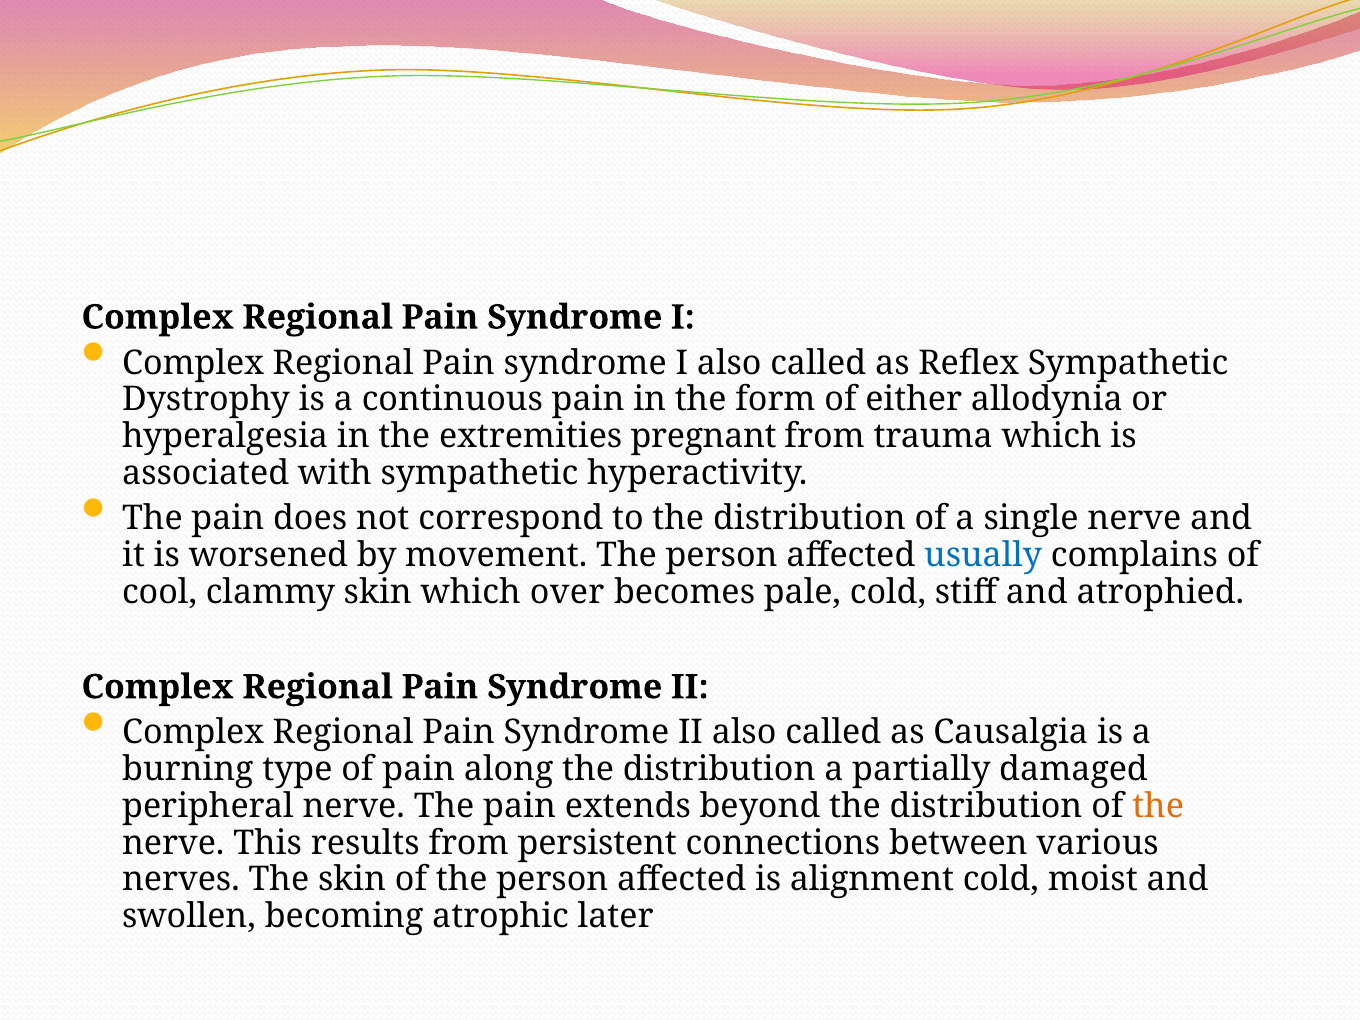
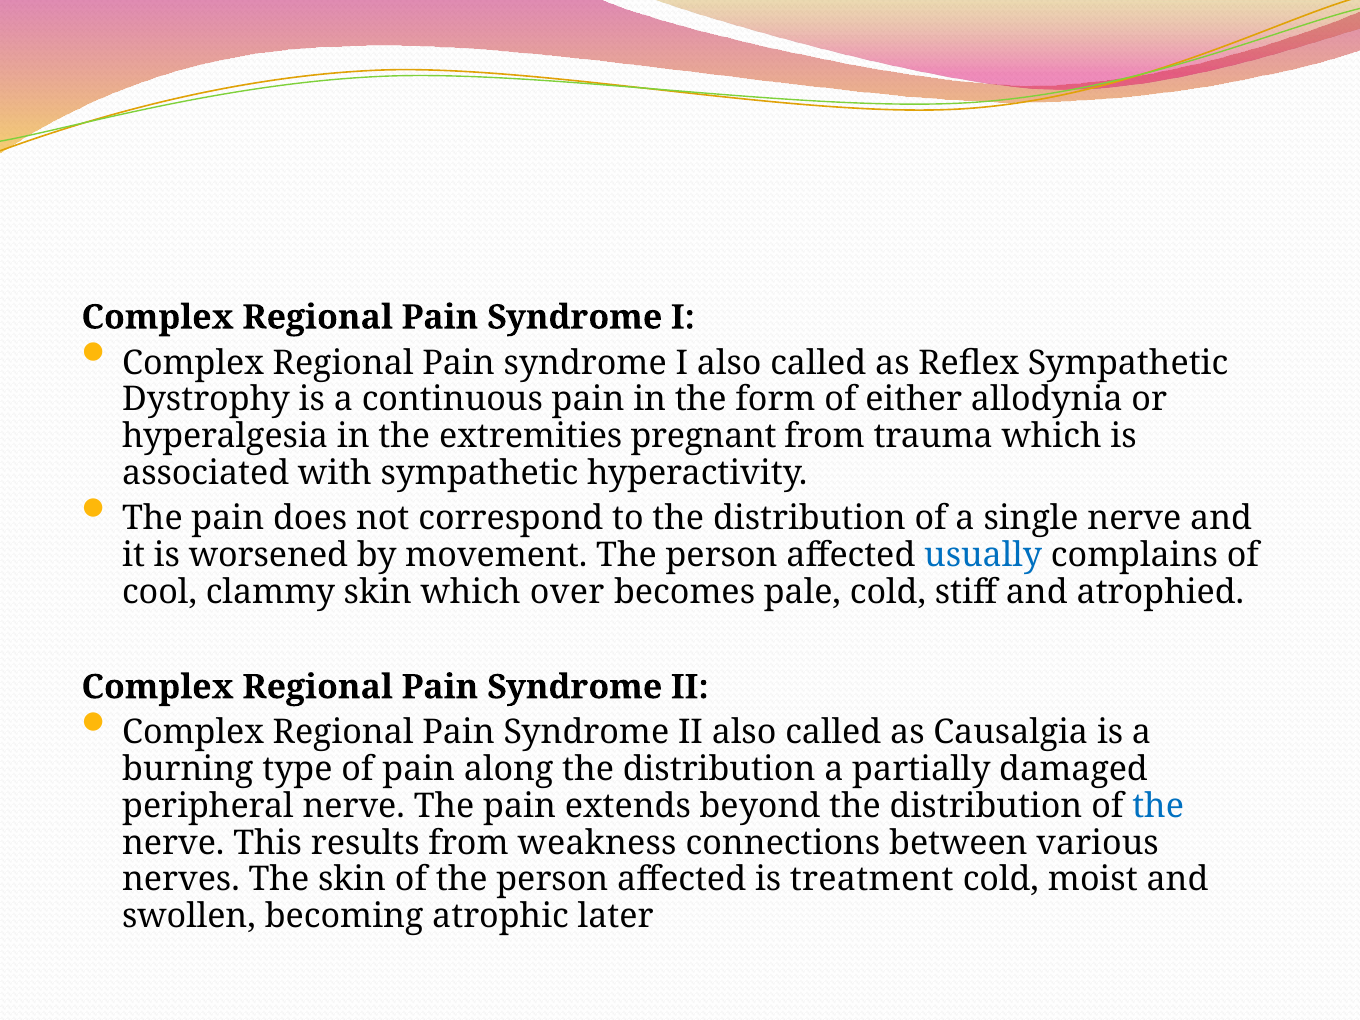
the at (1158, 806) colour: orange -> blue
persistent: persistent -> weakness
alignment: alignment -> treatment
